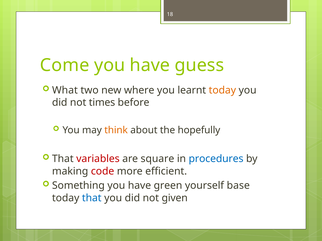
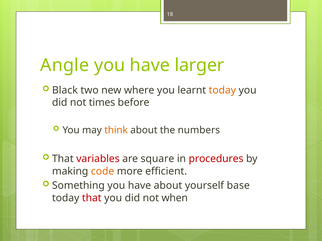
Come: Come -> Angle
guess: guess -> larger
What: What -> Black
hopefully: hopefully -> numbers
procedures colour: blue -> red
code colour: red -> orange
have green: green -> about
that at (92, 198) colour: blue -> red
given: given -> when
